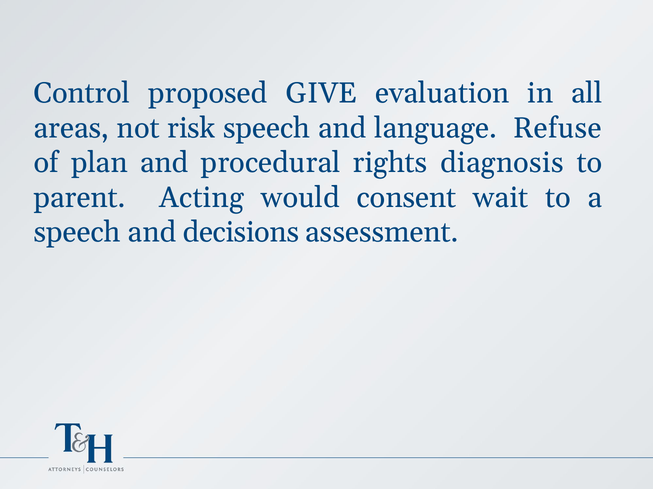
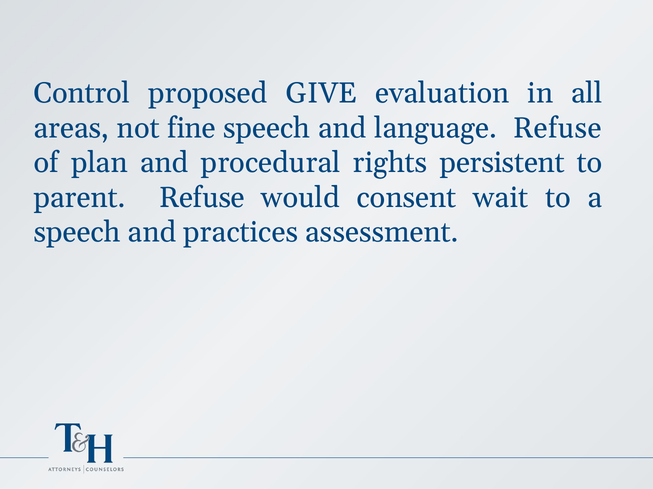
risk: risk -> fine
diagnosis: diagnosis -> persistent
parent Acting: Acting -> Refuse
decisions: decisions -> practices
